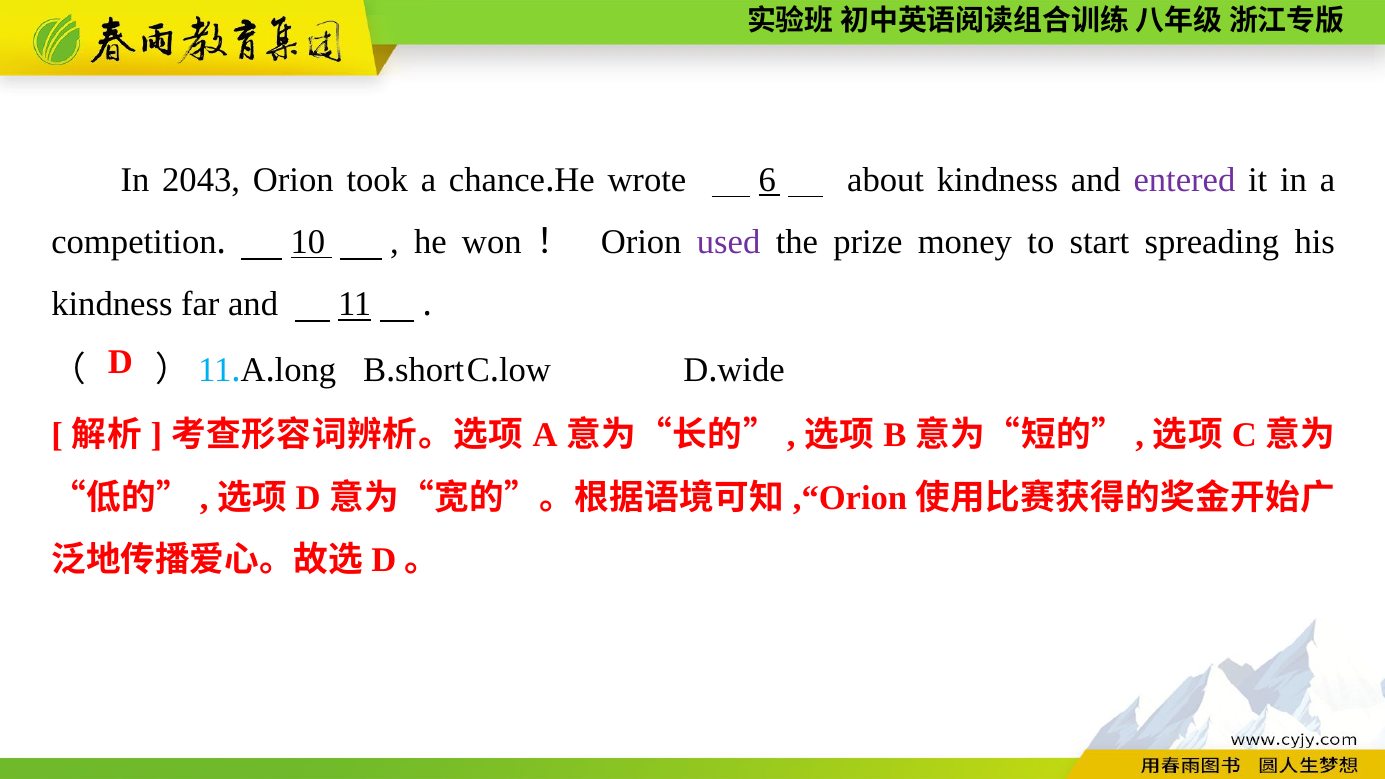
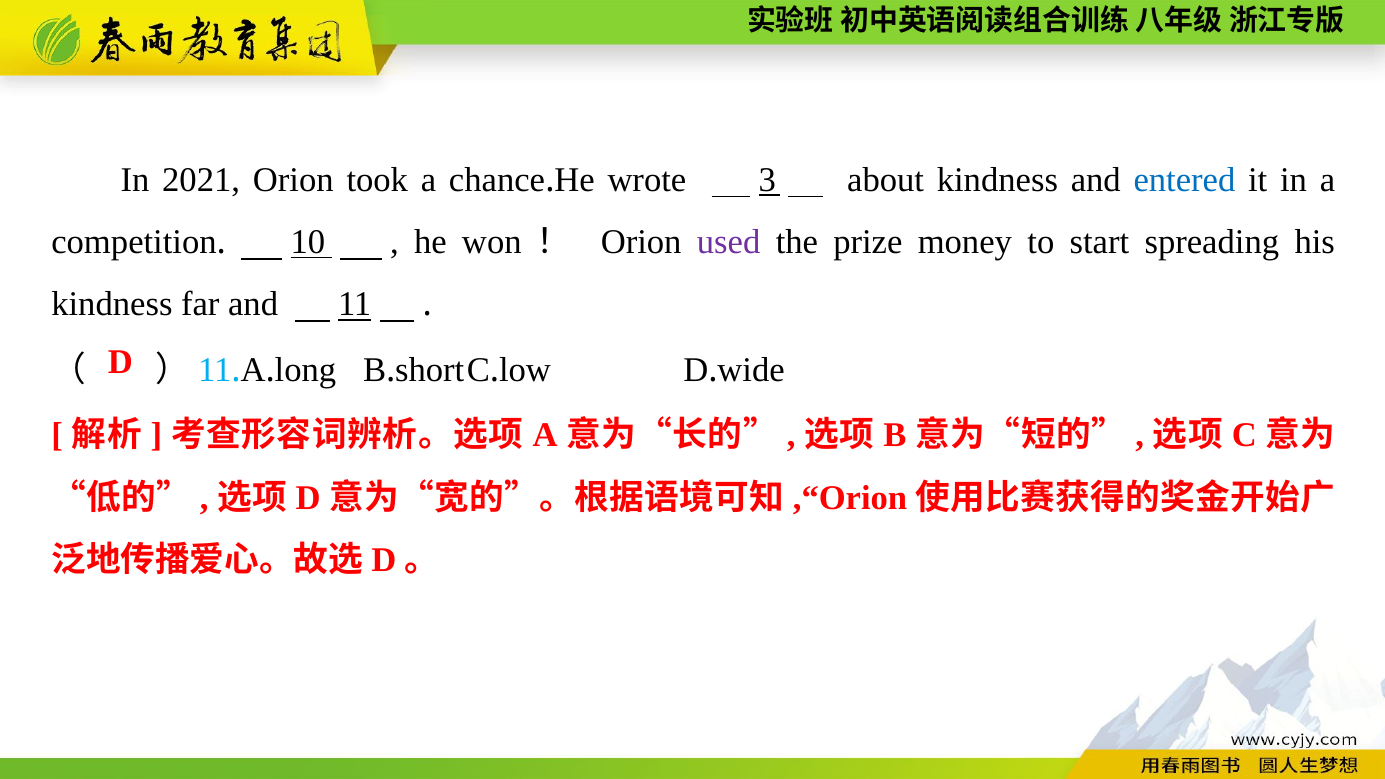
2043: 2043 -> 2021
6: 6 -> 3
entered colour: purple -> blue
